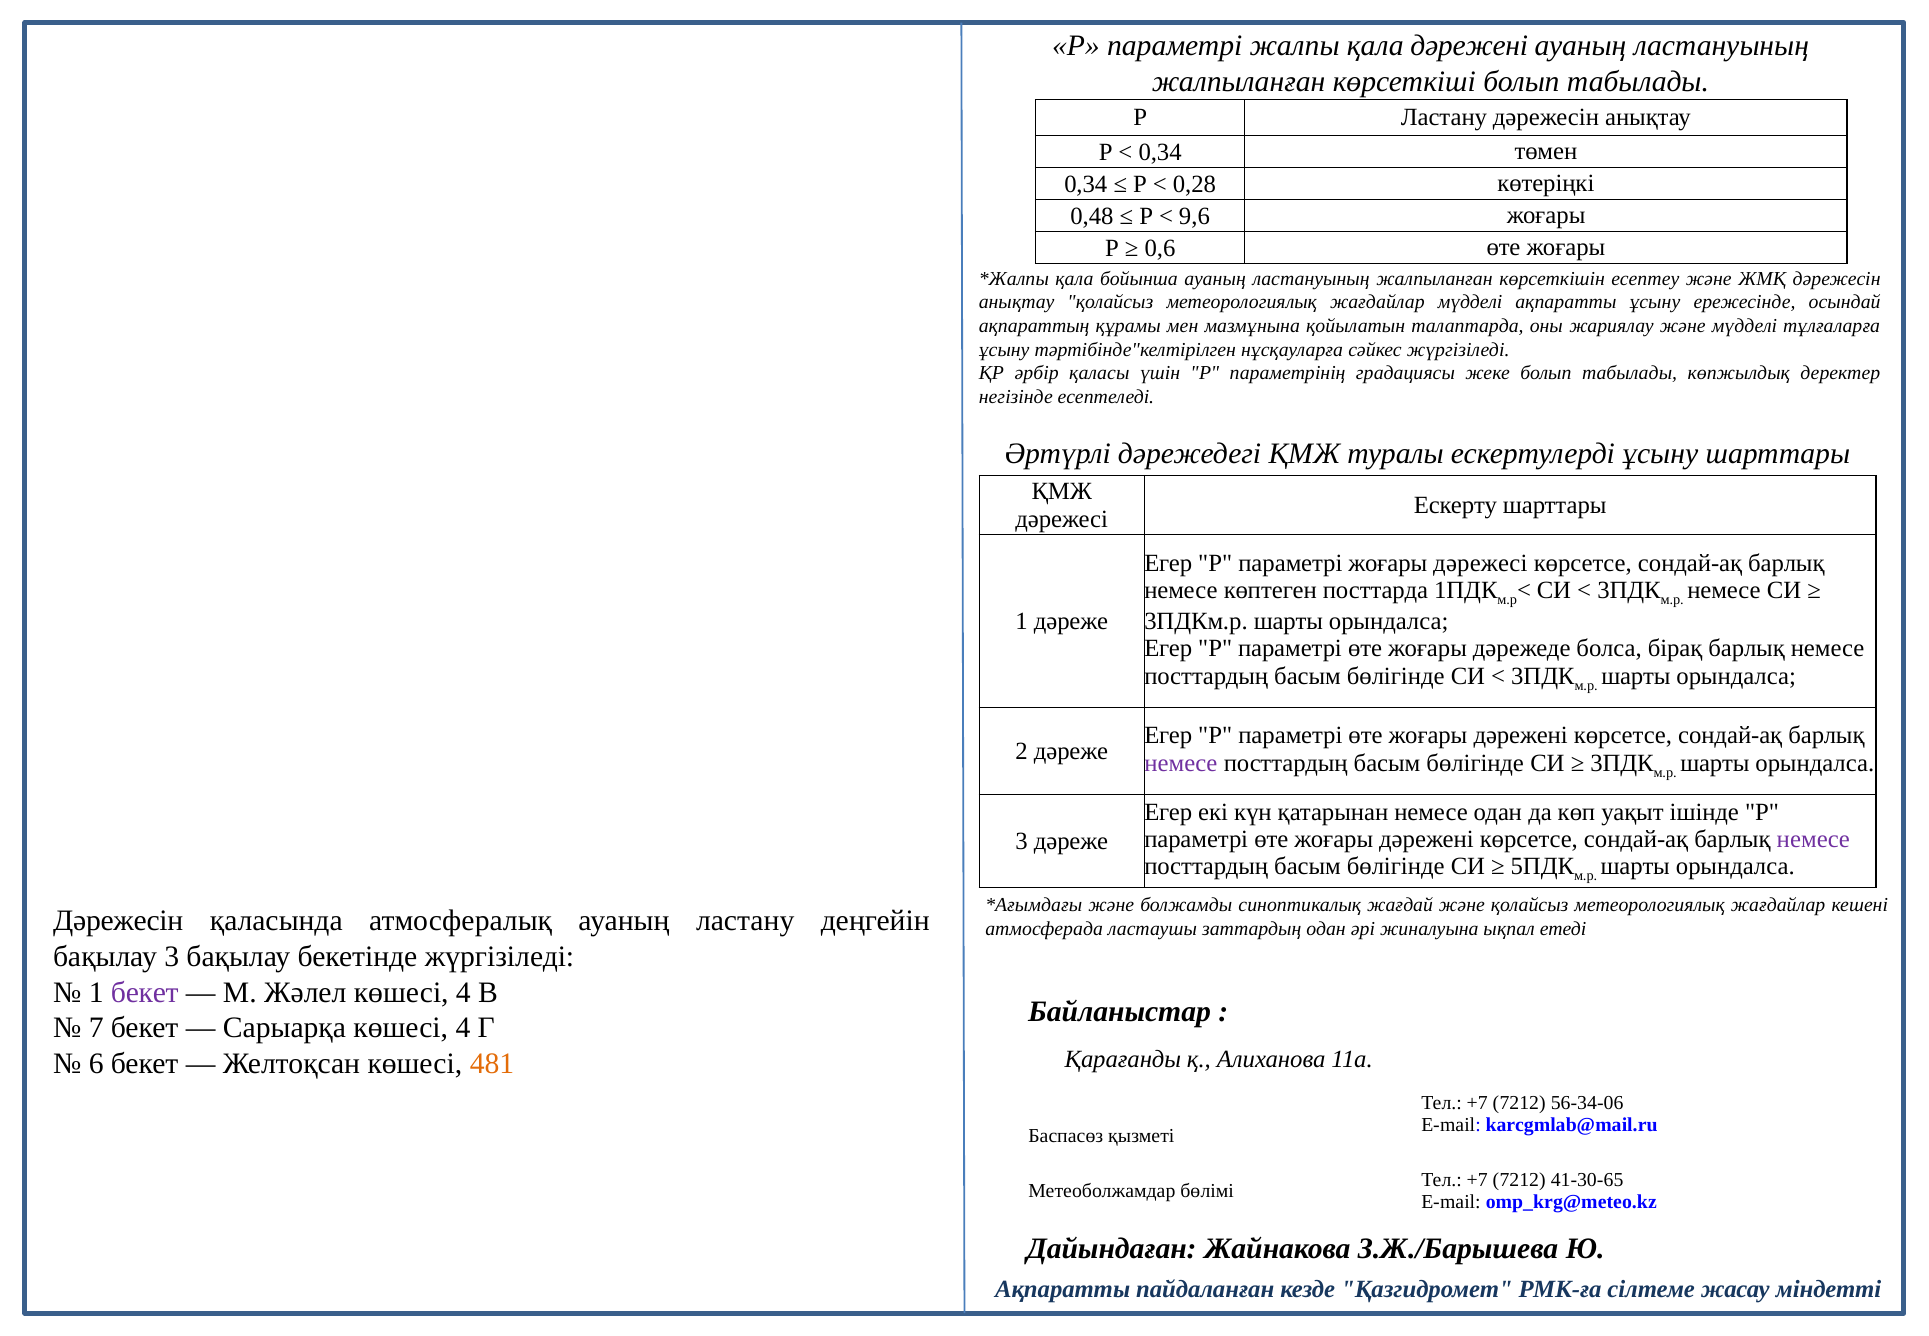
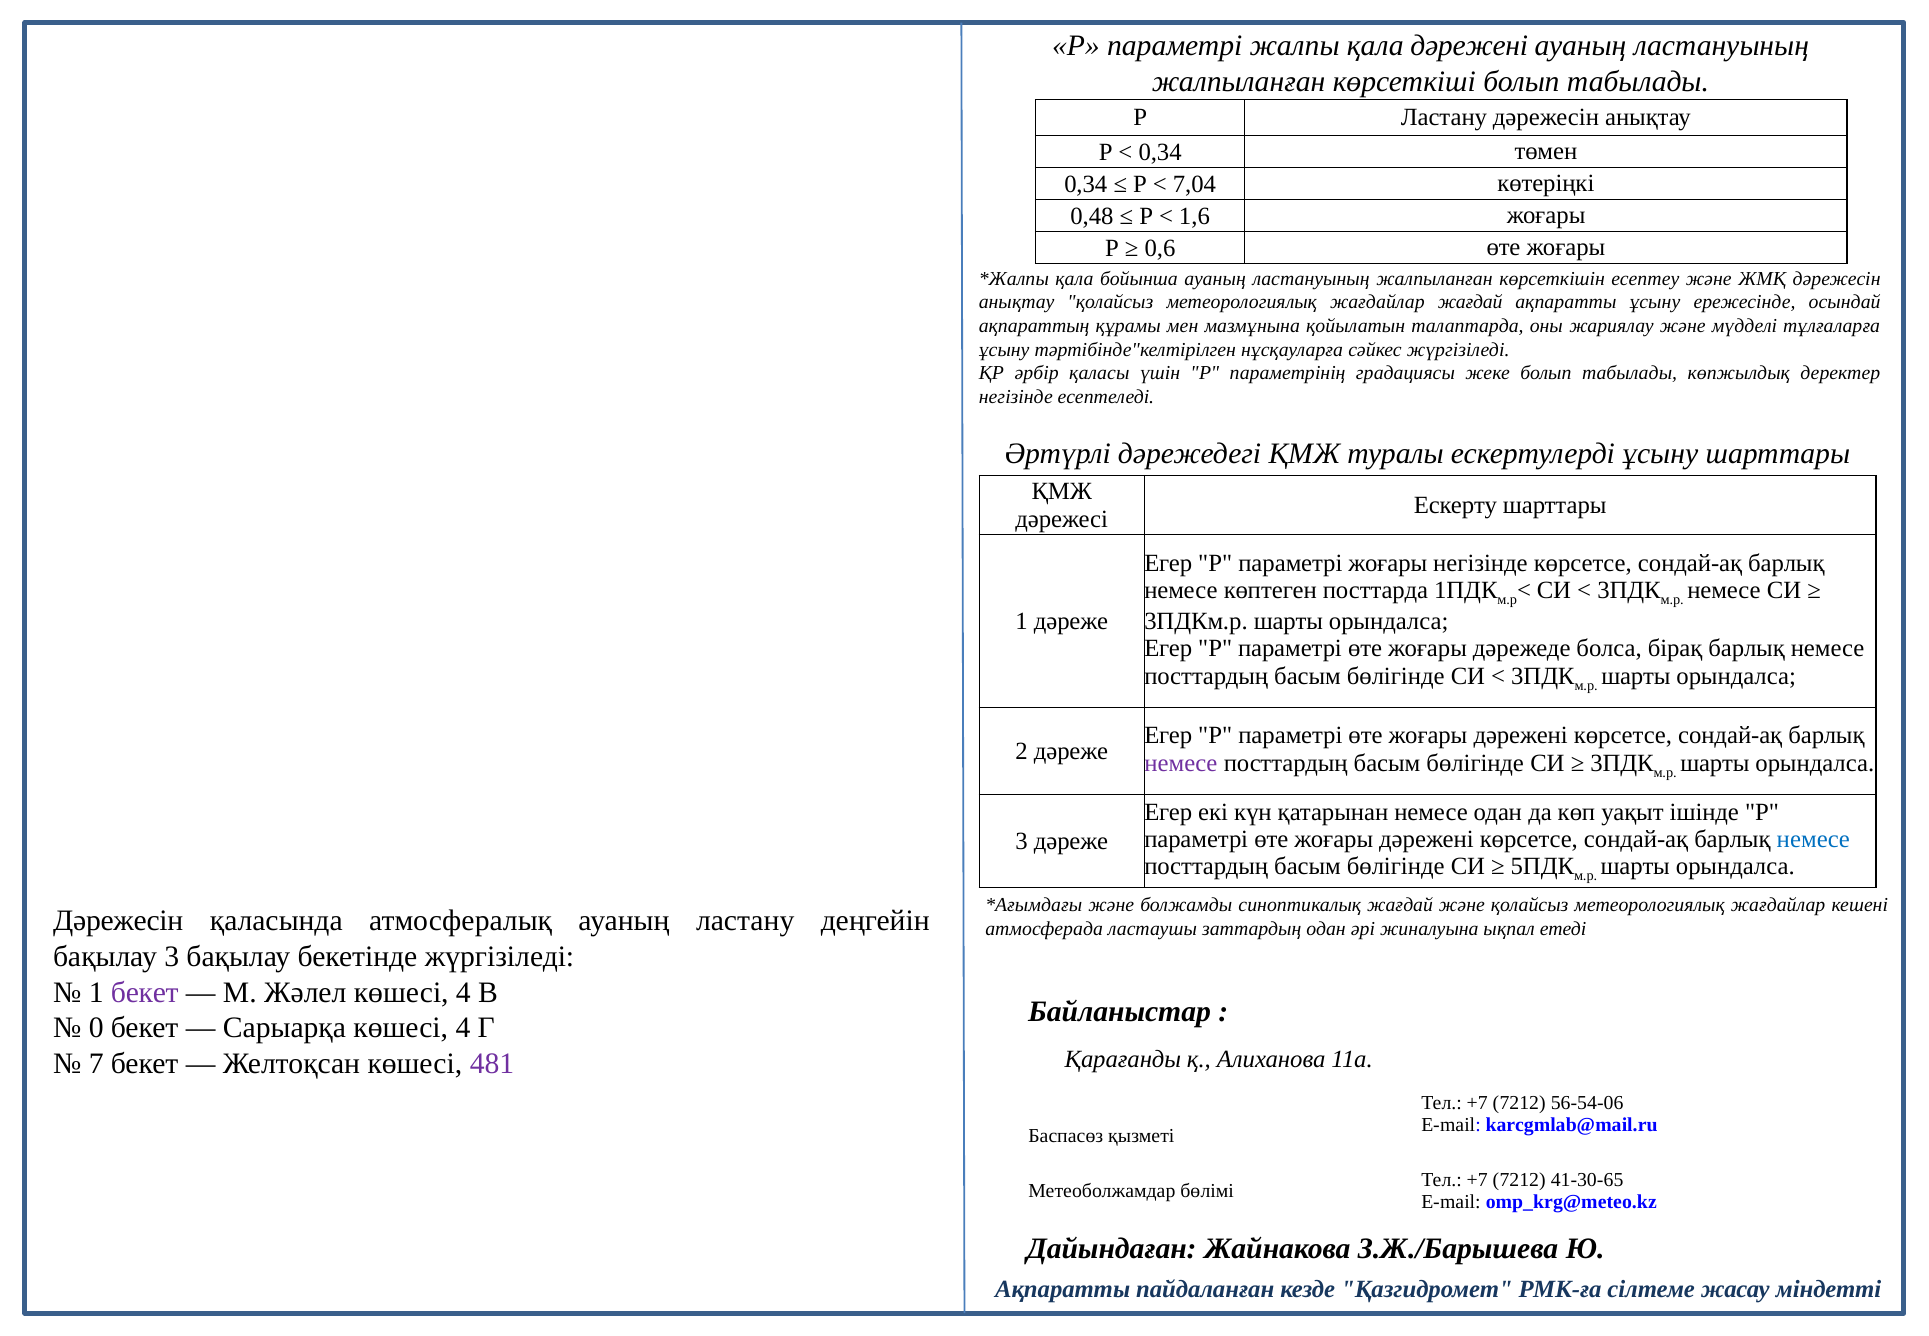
0,28: 0,28 -> 7,04
9,6: 9,6 -> 1,6
жағдайлар мүдделі: мүдделі -> жағдай
жоғары дәрежесі: дәрежесі -> негізінде
немесе at (1813, 839) colour: purple -> blue
7: 7 -> 0
6: 6 -> 7
481 colour: orange -> purple
56-34-06: 56-34-06 -> 56-54-06
